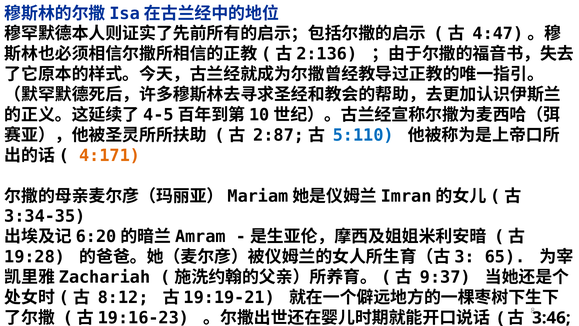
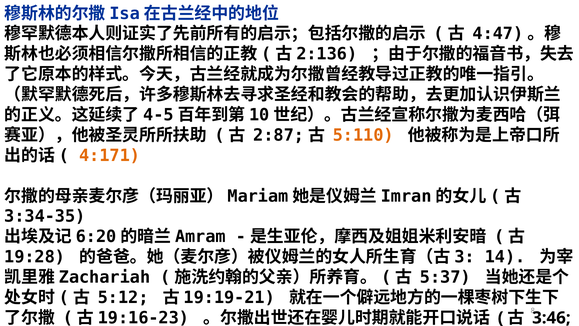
5:110 at (363, 135) colour: blue -> orange
65: 65 -> 14
9:37: 9:37 -> 5:37
8:12: 8:12 -> 5:12
